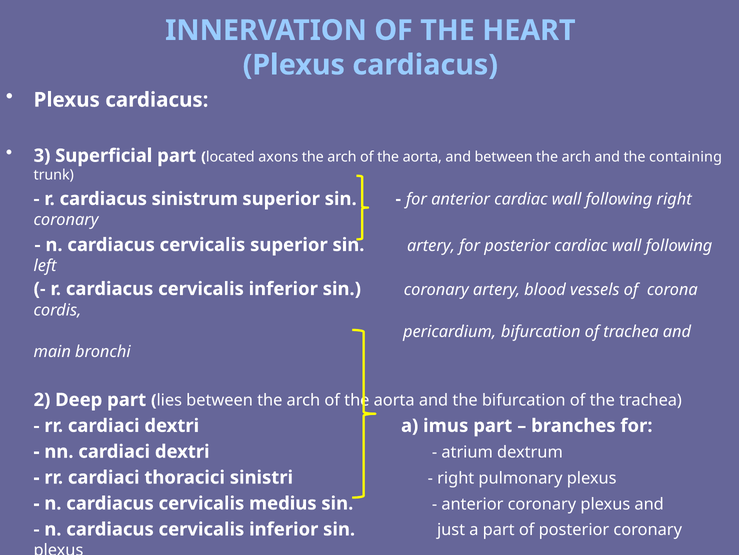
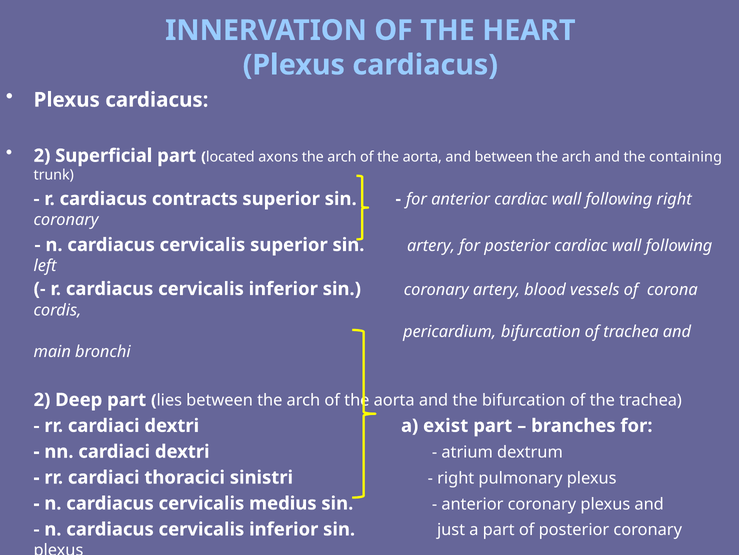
3 at (42, 155): 3 -> 2
cardiacus sinistrum: sinistrum -> contracts
imus: imus -> exist
